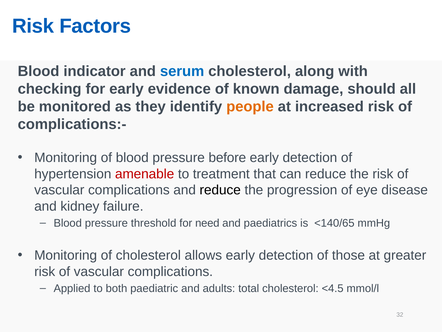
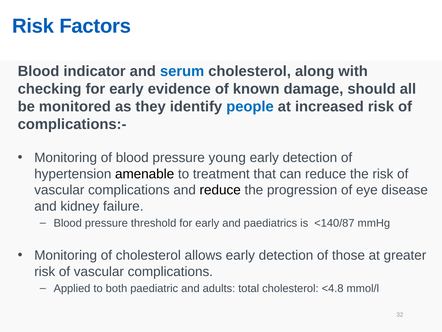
people colour: orange -> blue
before: before -> young
amenable colour: red -> black
threshold for need: need -> early
<140/65: <140/65 -> <140/87
<4.5: <4.5 -> <4.8
